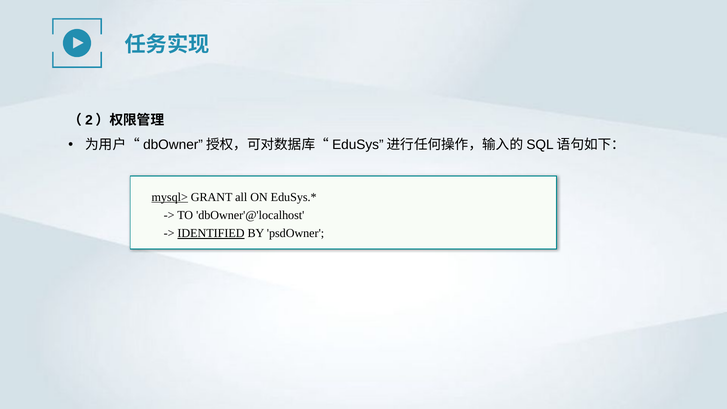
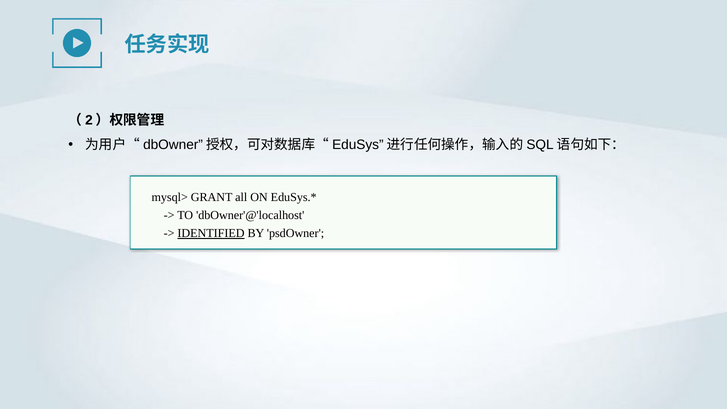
mysql> underline: present -> none
